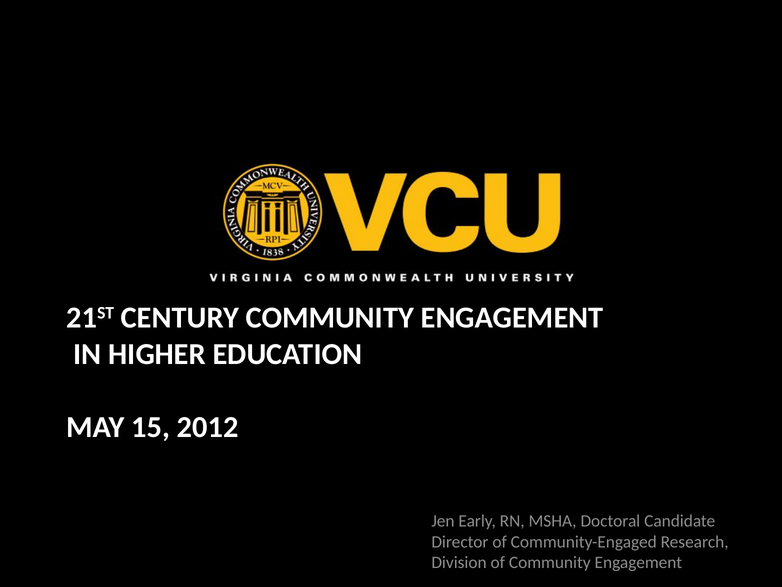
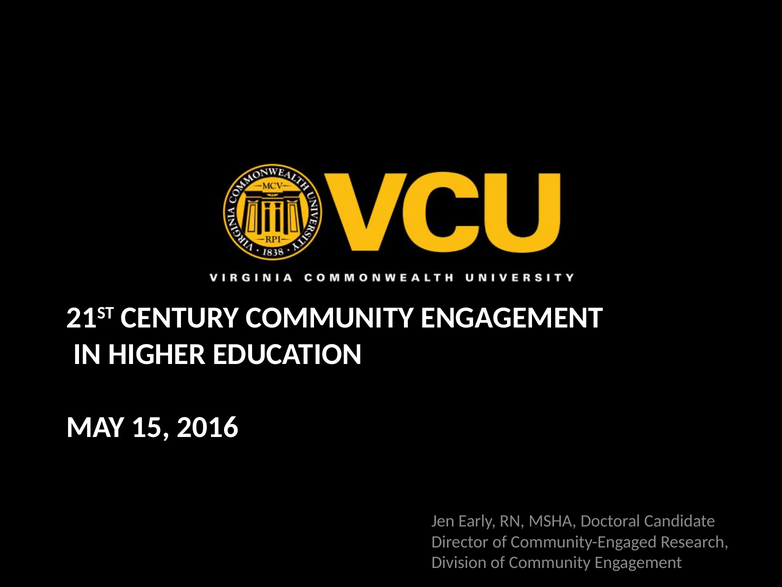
2012: 2012 -> 2016
